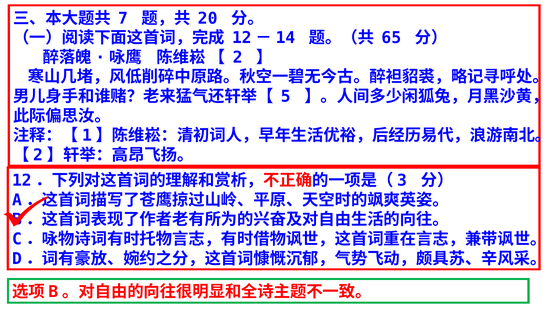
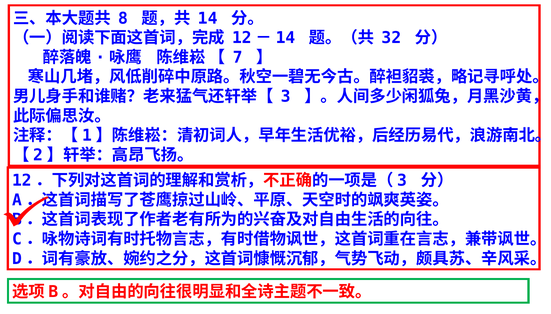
7: 7 -> 8
20: 20 -> 14
65: 65 -> 32
2: 2 -> 7
5: 5 -> 3
